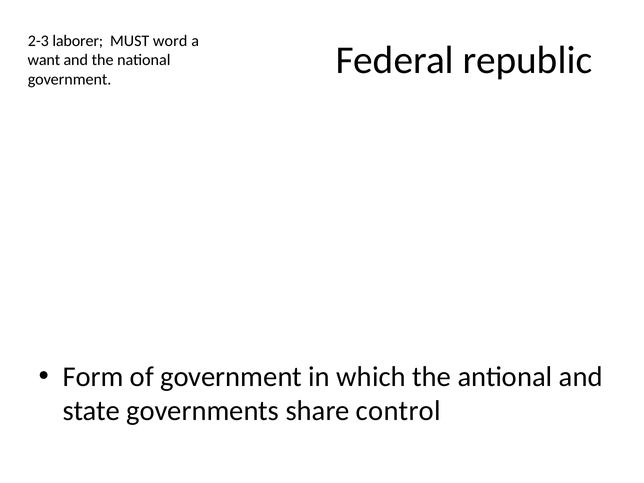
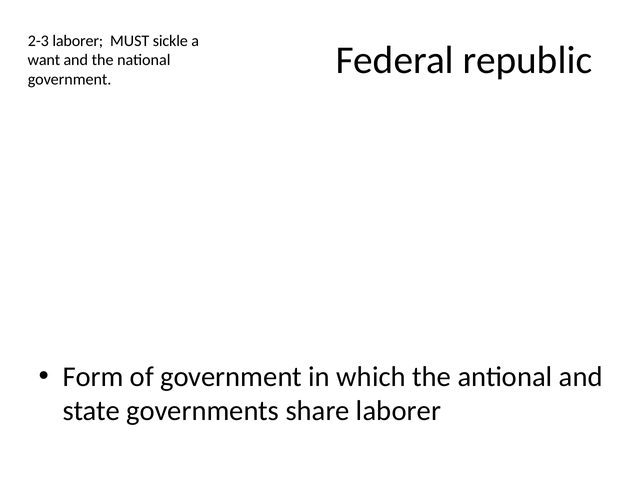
word: word -> sickle
share control: control -> laborer
